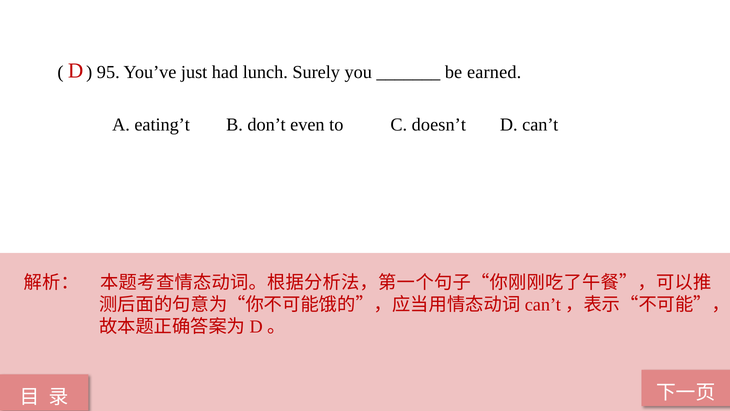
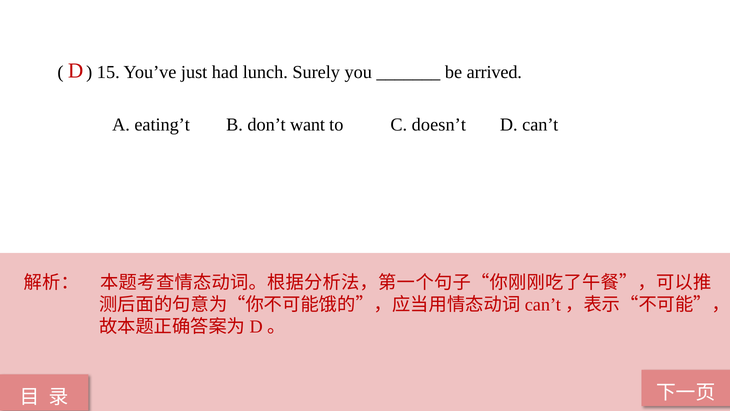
95: 95 -> 15
earned: earned -> arrived
even: even -> want
